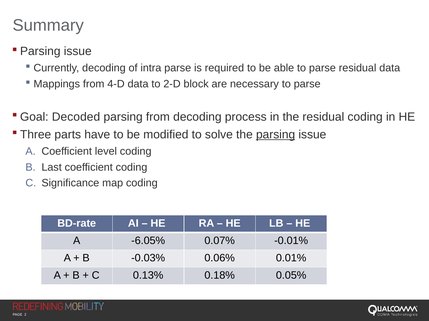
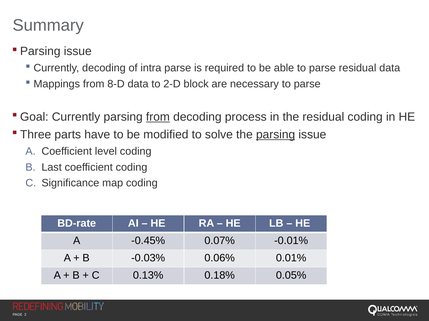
4-D: 4-D -> 8-D
Decoded at (76, 117): Decoded -> Currently
from at (158, 117) underline: none -> present
-6.05%: -6.05% -> -0.45%
